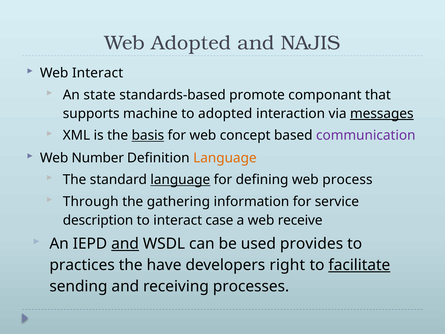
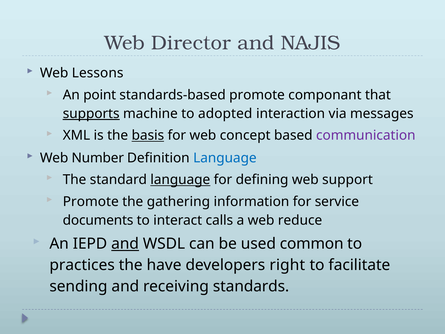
Web Adopted: Adopted -> Director
Web Interact: Interact -> Lessons
state: state -> point
supports underline: none -> present
messages underline: present -> none
Language at (225, 158) colour: orange -> blue
process: process -> support
Through at (91, 201): Through -> Promote
description: description -> documents
case: case -> calls
receive: receive -> reduce
provides: provides -> common
facilitate underline: present -> none
processes: processes -> standards
